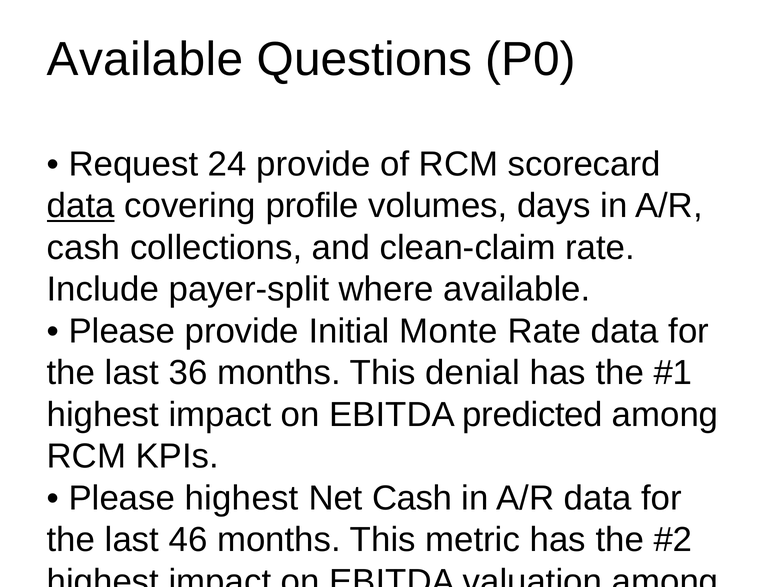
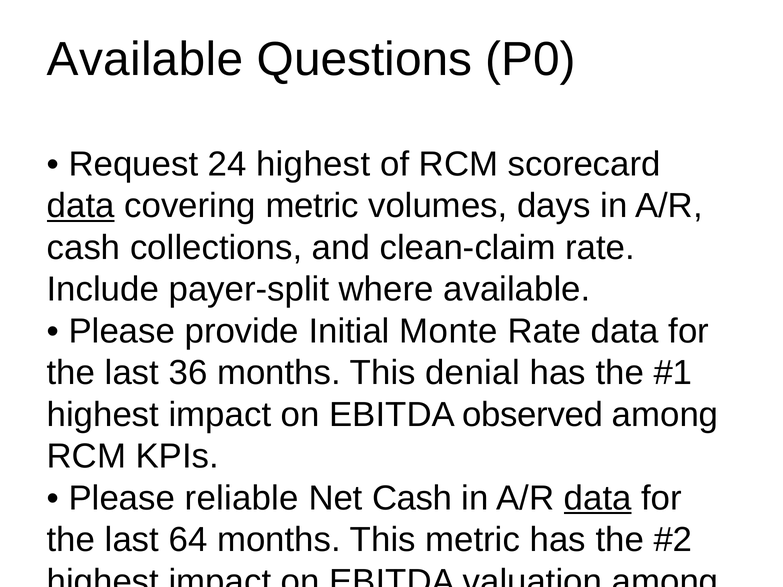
24 provide: provide -> highest
covering profile: profile -> metric
predicted: predicted -> observed
Please highest: highest -> reliable
data at (598, 498) underline: none -> present
46: 46 -> 64
